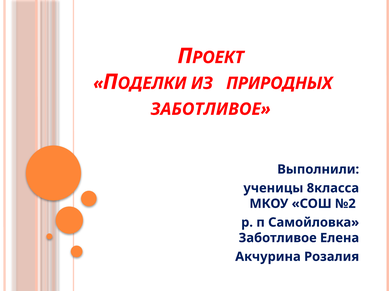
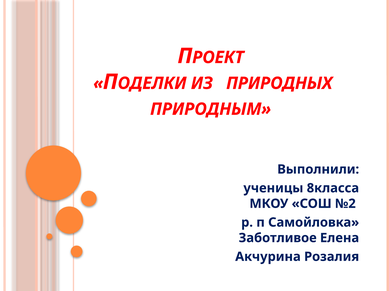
ЗАБОТЛИВОЕ at (211, 109): ЗАБОТЛИВОЕ -> ПРИРОДНЫМ
